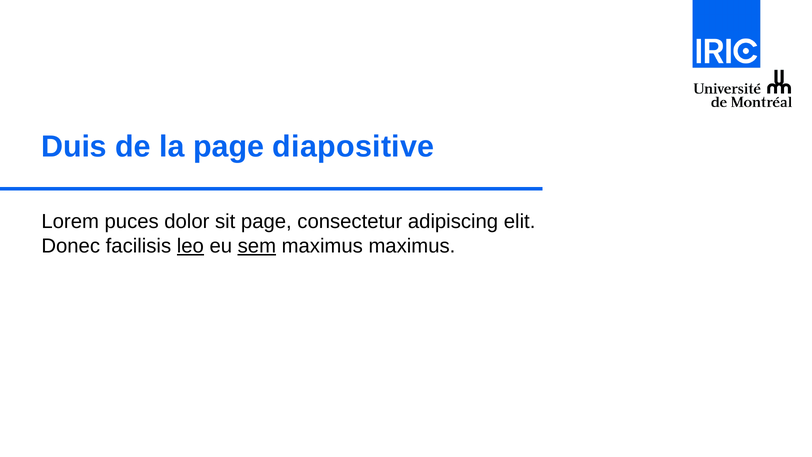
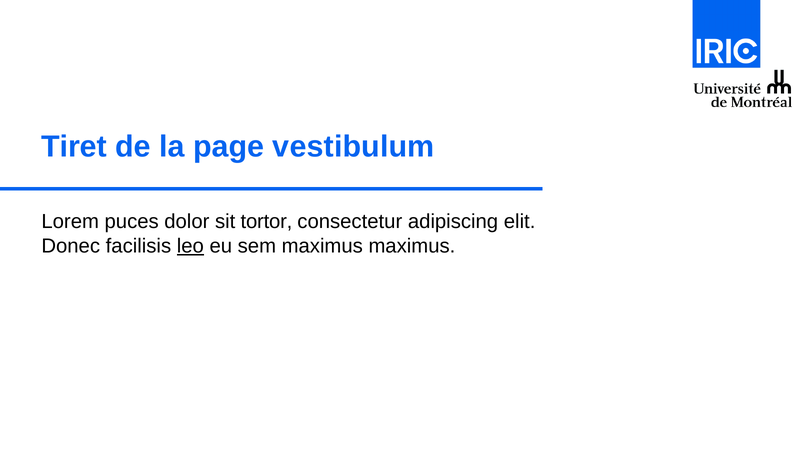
Duis: Duis -> Tiret
diapositive: diapositive -> vestibulum
sit page: page -> tortor
sem underline: present -> none
